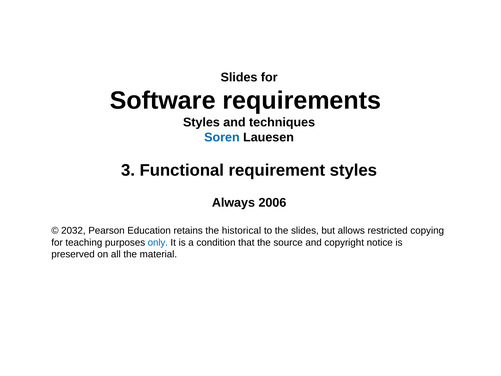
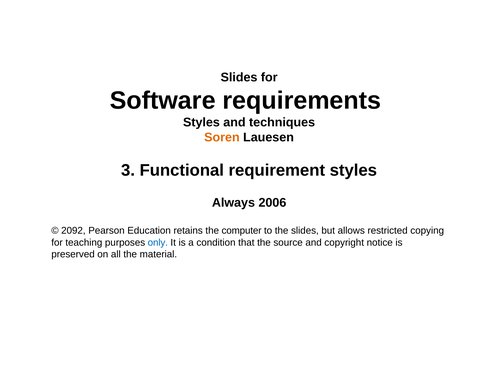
Soren colour: blue -> orange
2032: 2032 -> 2092
historical: historical -> computer
